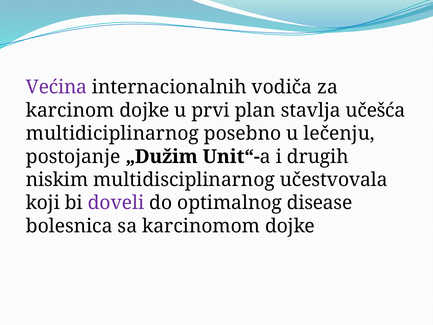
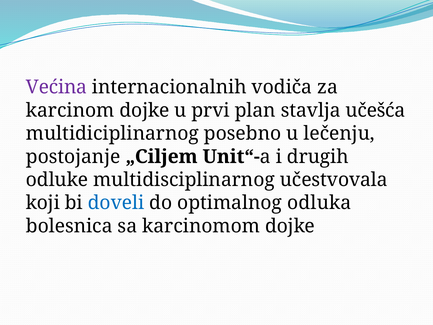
„Dužim: „Dužim -> „Ciljem
niskim: niskim -> odluke
doveli colour: purple -> blue
disease: disease -> odluka
